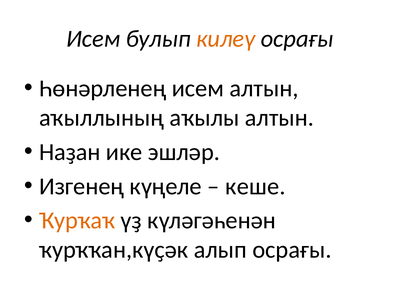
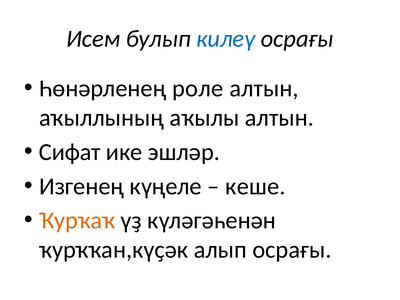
килеү colour: orange -> blue
Һөнәрленең исем: исем -> роле
Наҙан: Наҙан -> Сифат
